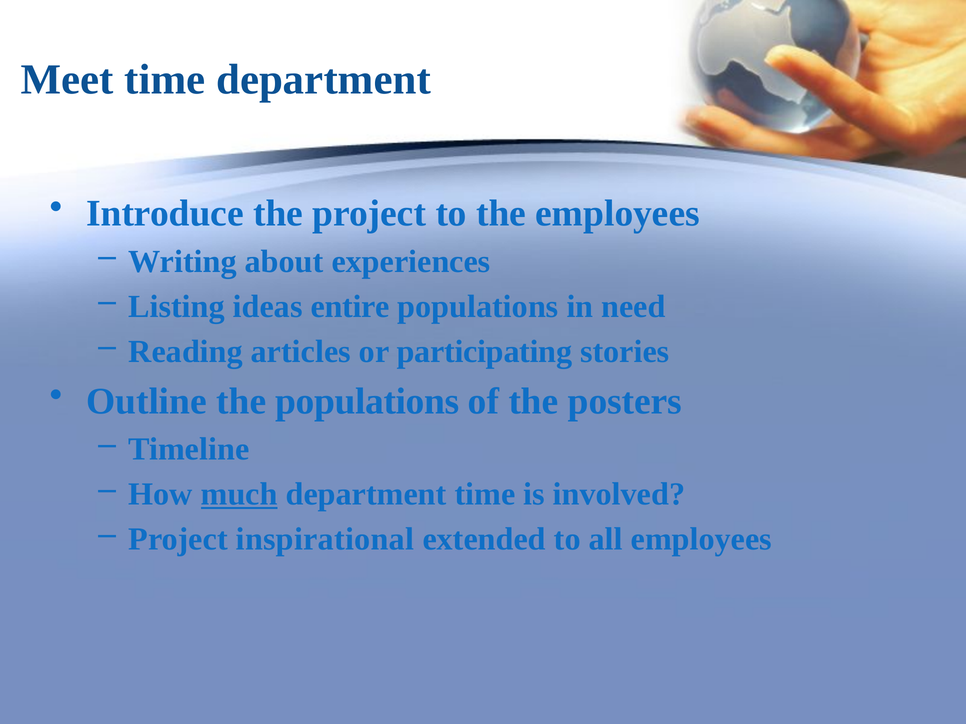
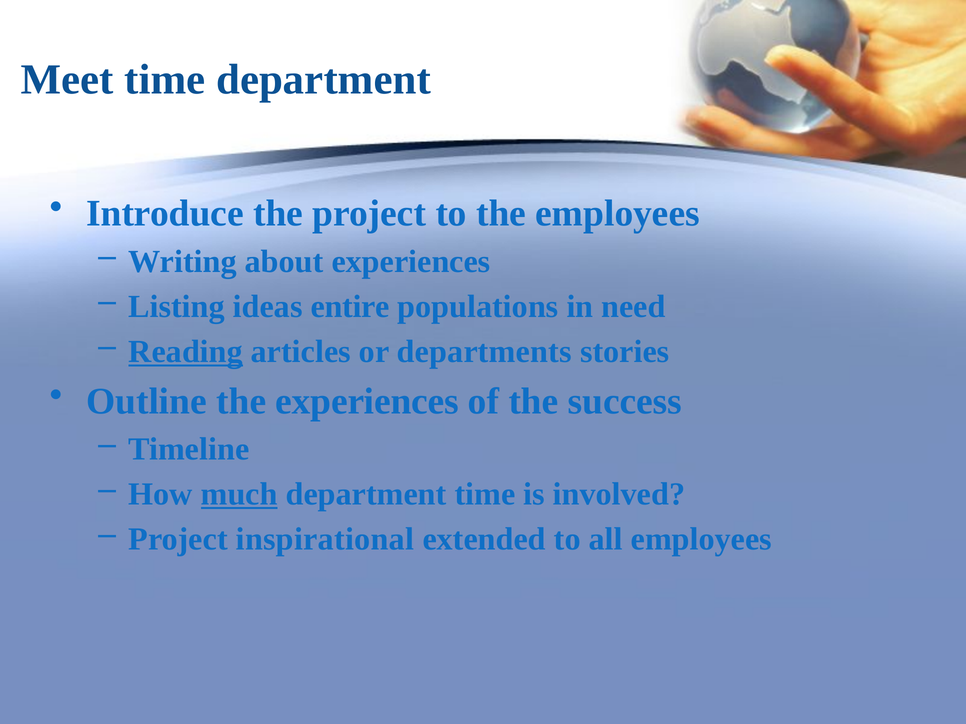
Reading underline: none -> present
participating: participating -> departments
the populations: populations -> experiences
posters: posters -> success
